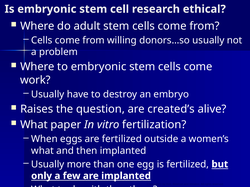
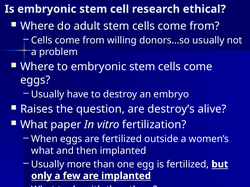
work at (35, 80): work -> eggs
created’s: created’s -> destroy’s
